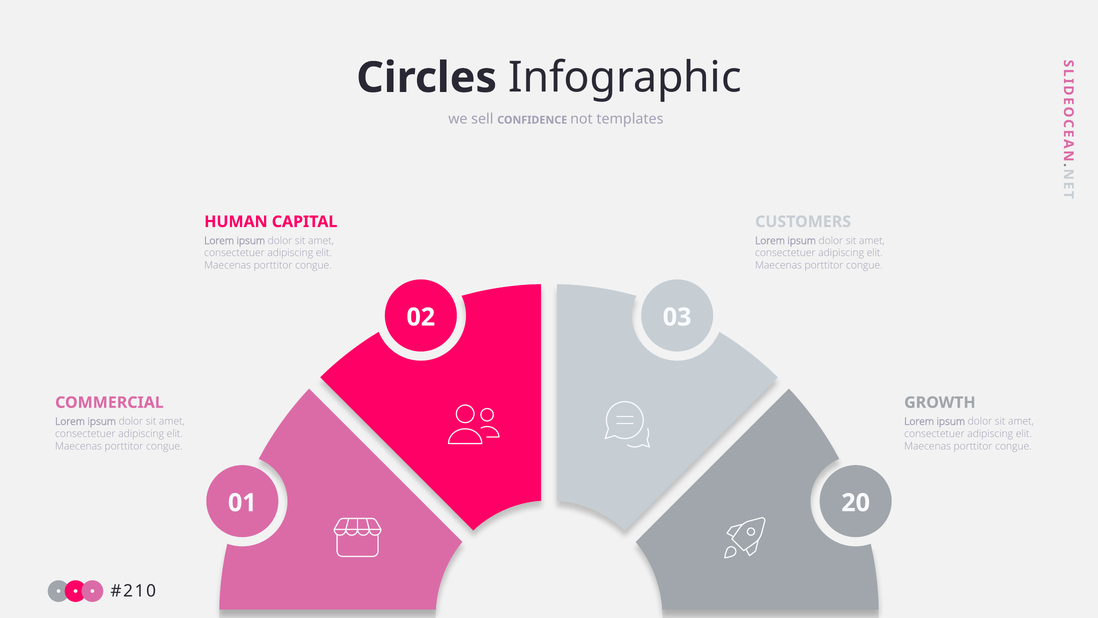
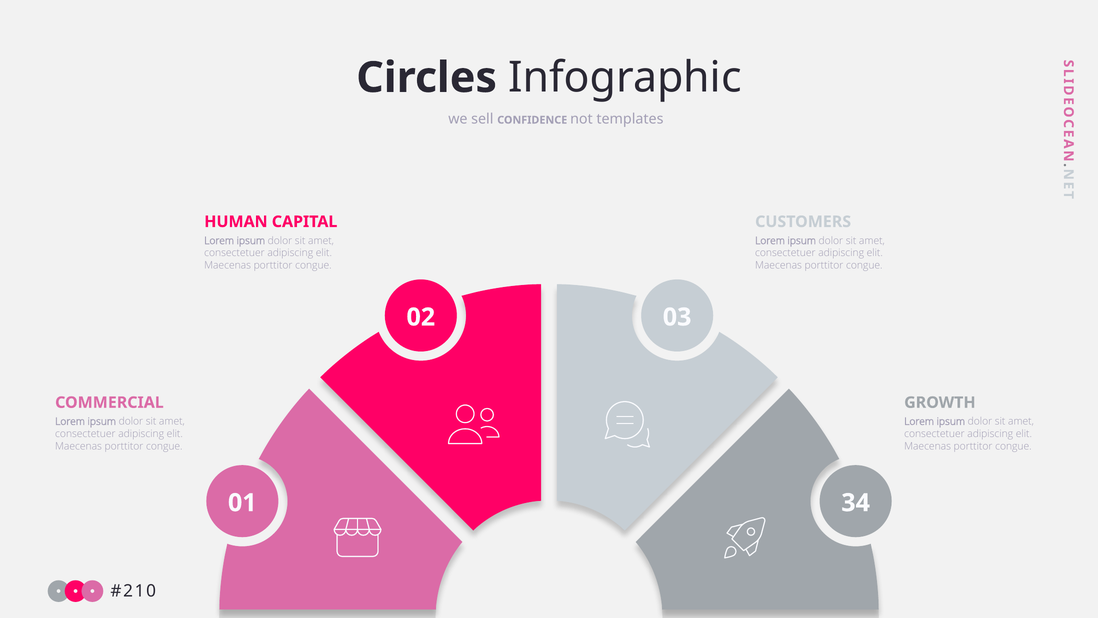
20: 20 -> 34
